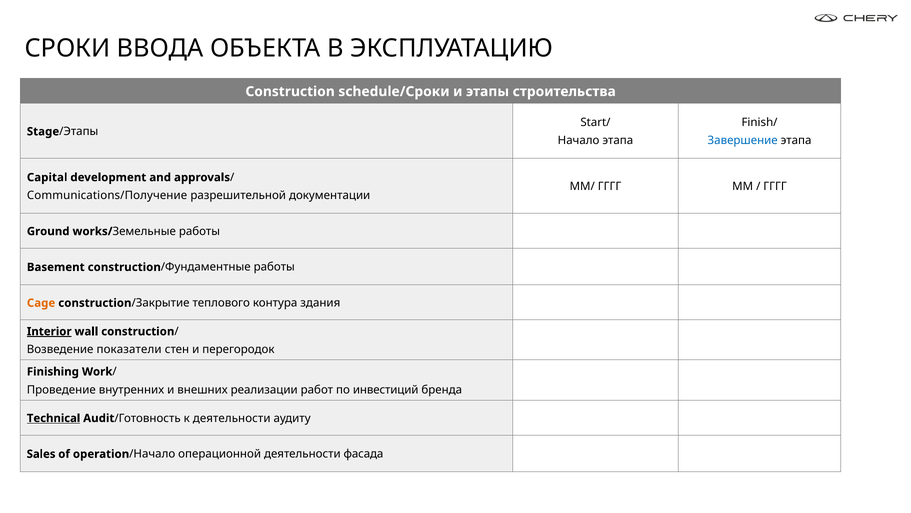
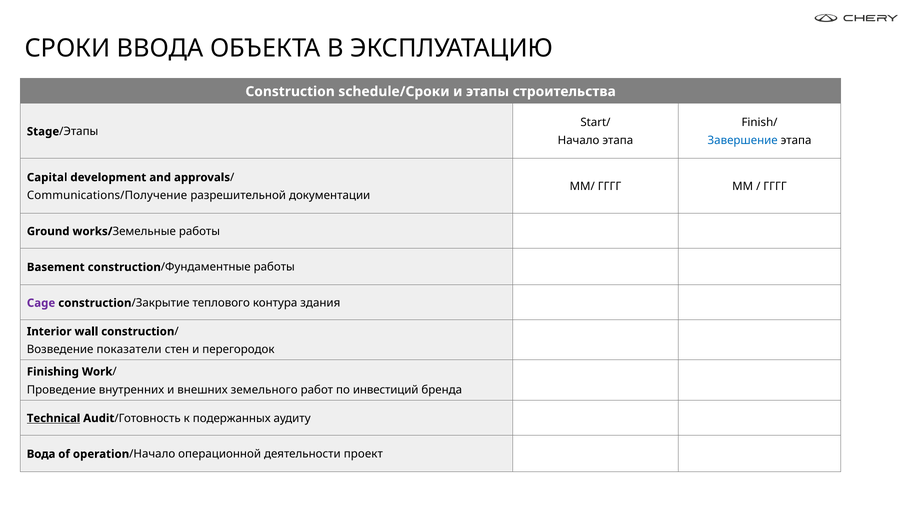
Cage colour: orange -> purple
Interior underline: present -> none
реализации: реализации -> земельного
к деятельности: деятельности -> подержанных
Sales: Sales -> Вода
фасада: фасада -> проект
